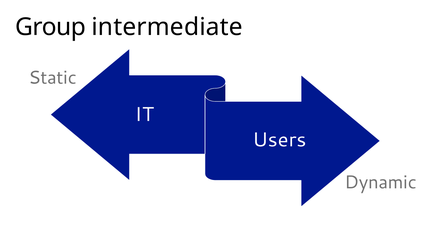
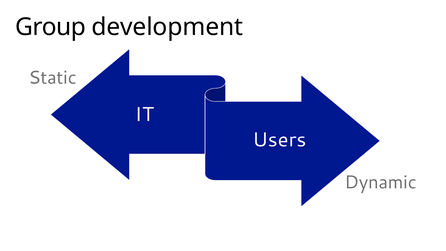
intermediate: intermediate -> development
